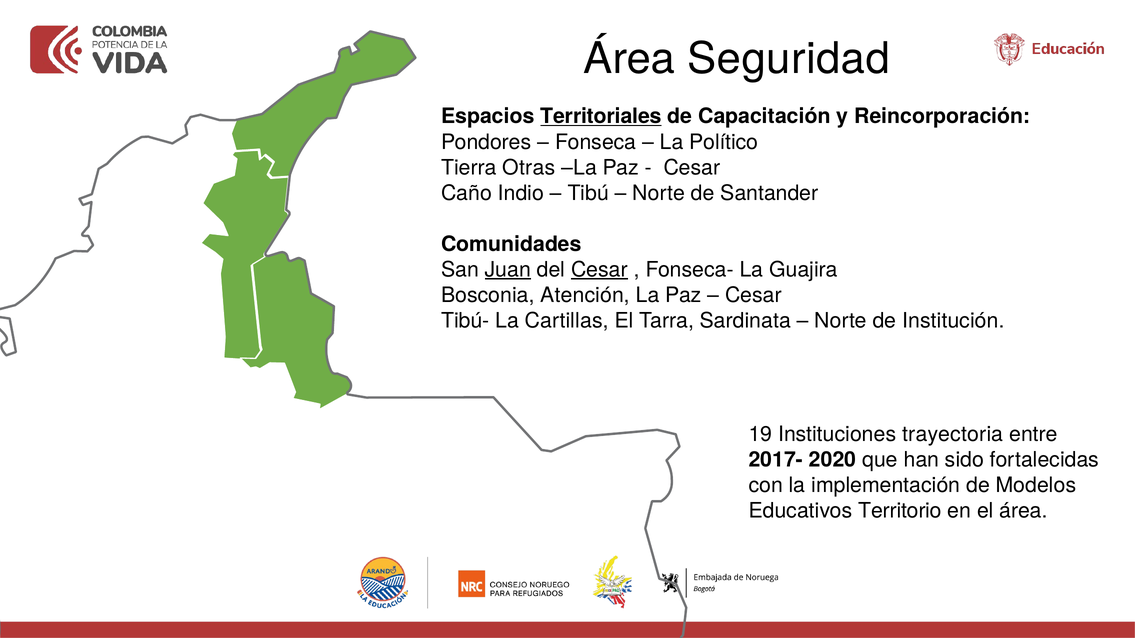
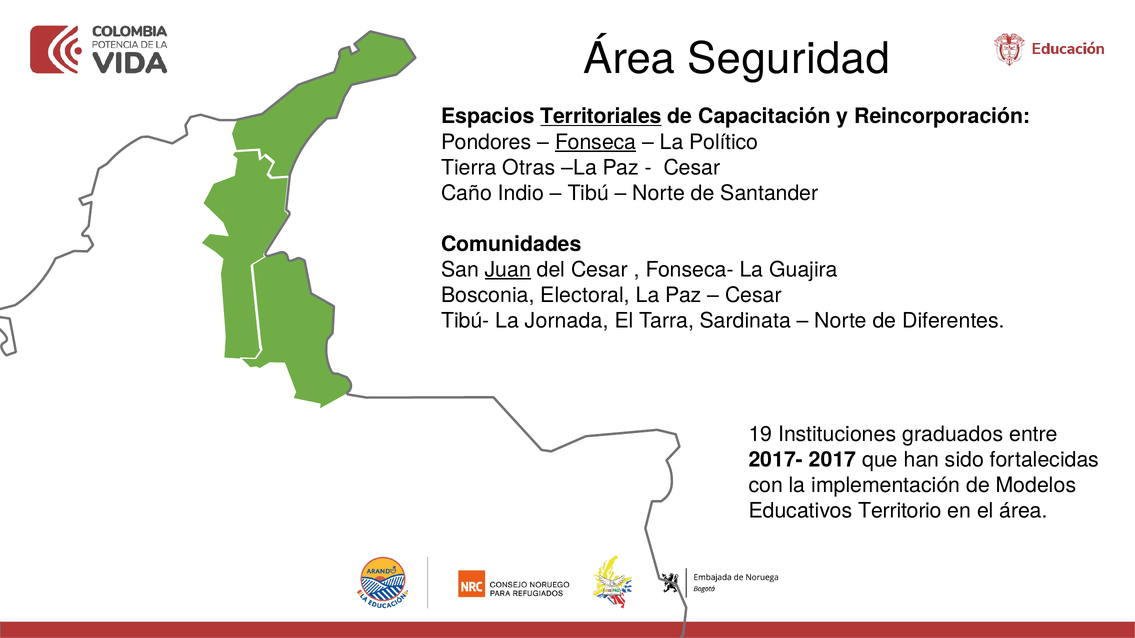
Fonseca underline: none -> present
Cesar at (599, 270) underline: present -> none
Atención: Atención -> Electoral
Cartillas: Cartillas -> Jornada
Institución: Institución -> Diferentes
trayectoria: trayectoria -> graduados
2020: 2020 -> 2017
